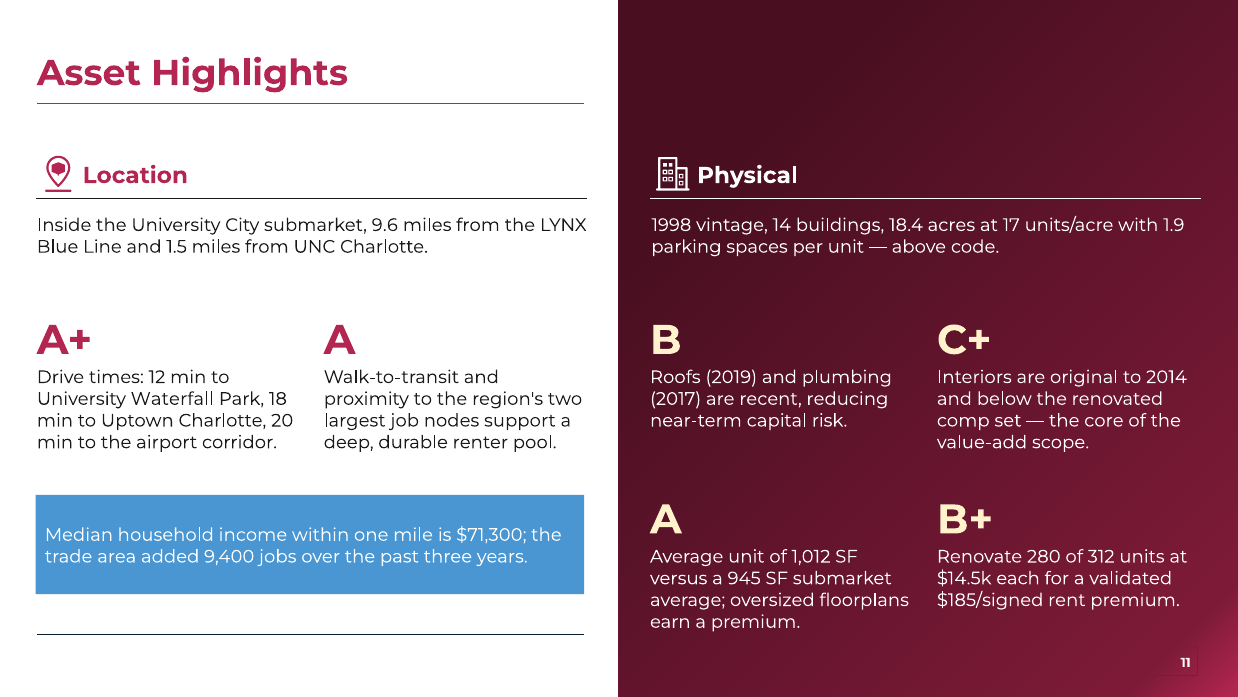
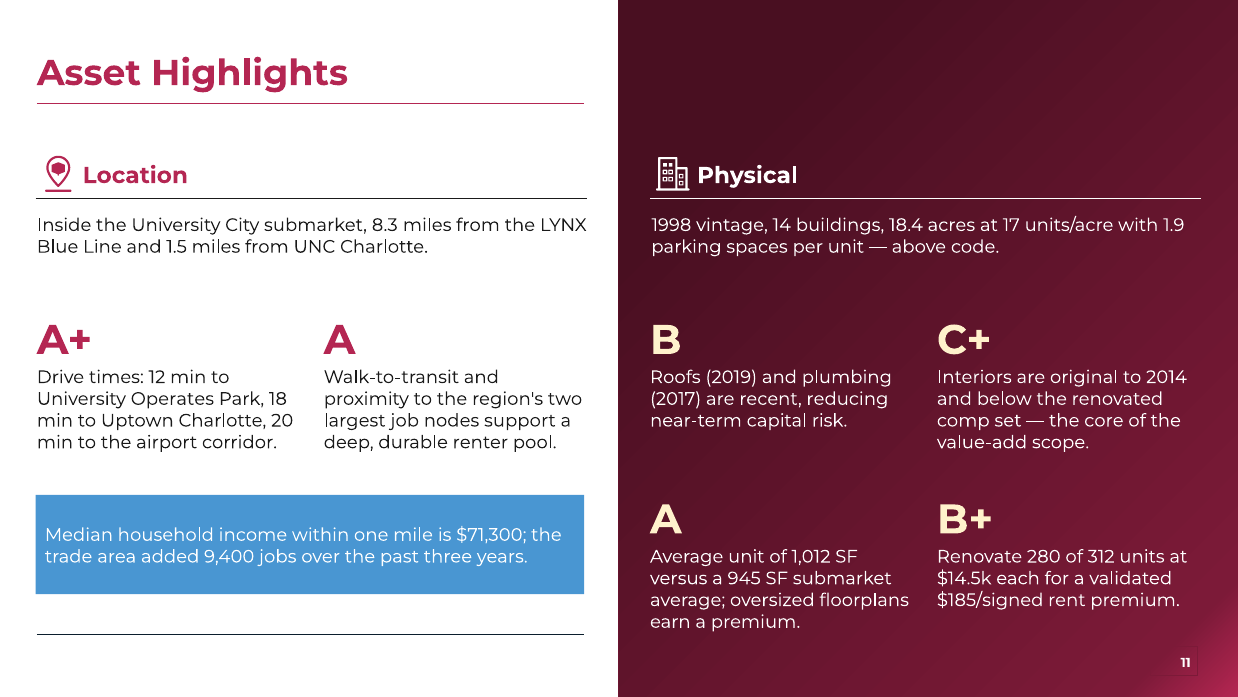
9.6: 9.6 -> 8.3
Waterfall: Waterfall -> Operates
